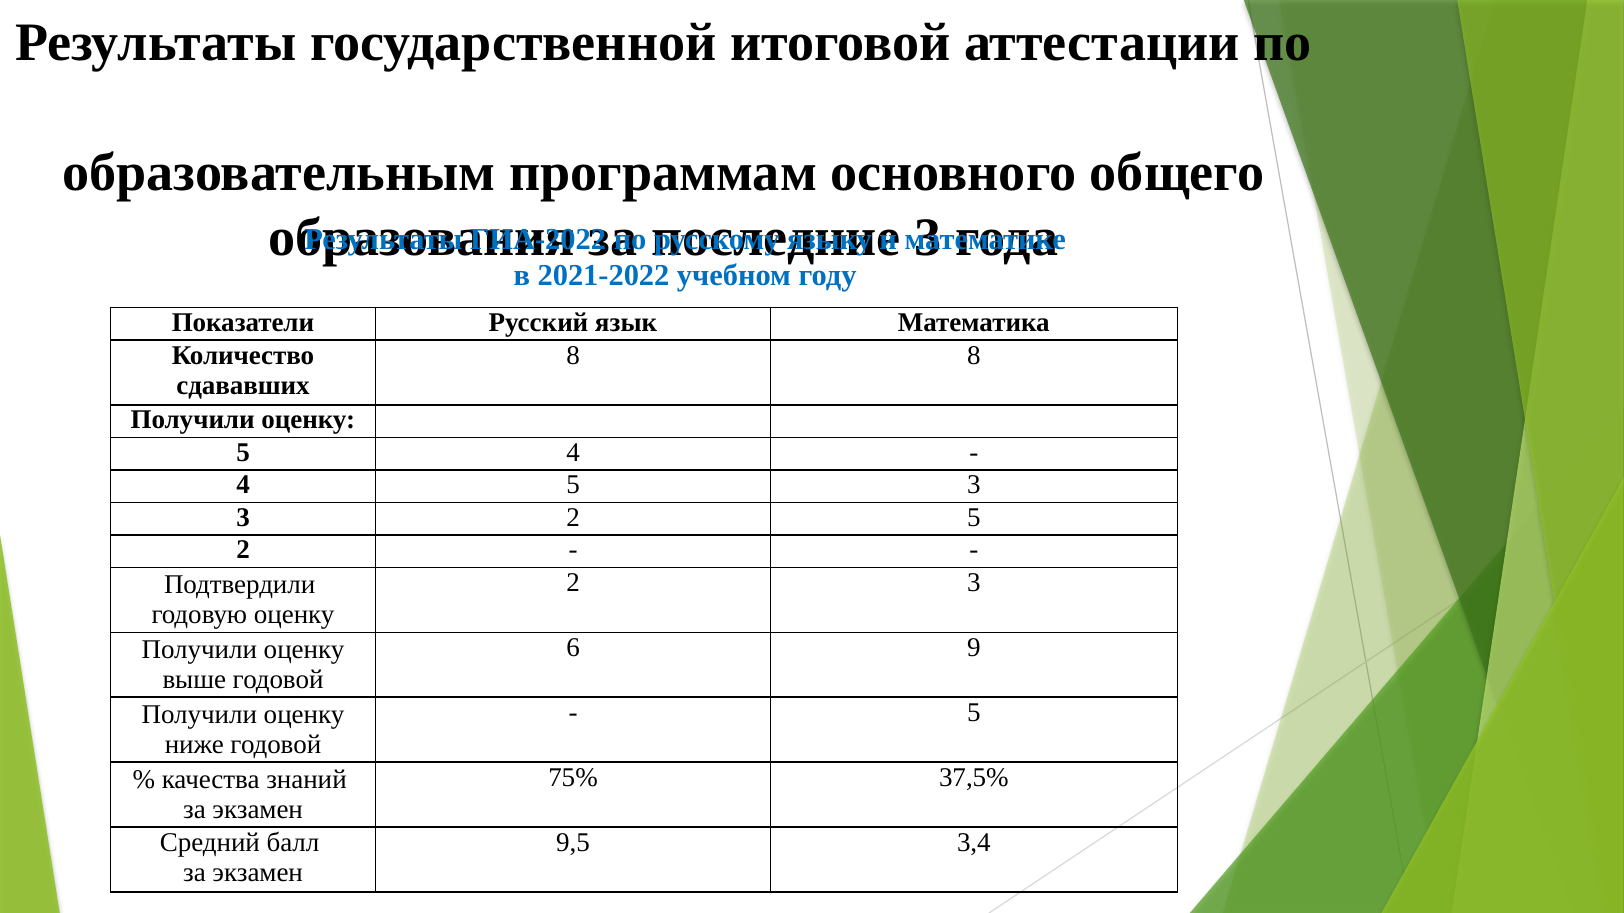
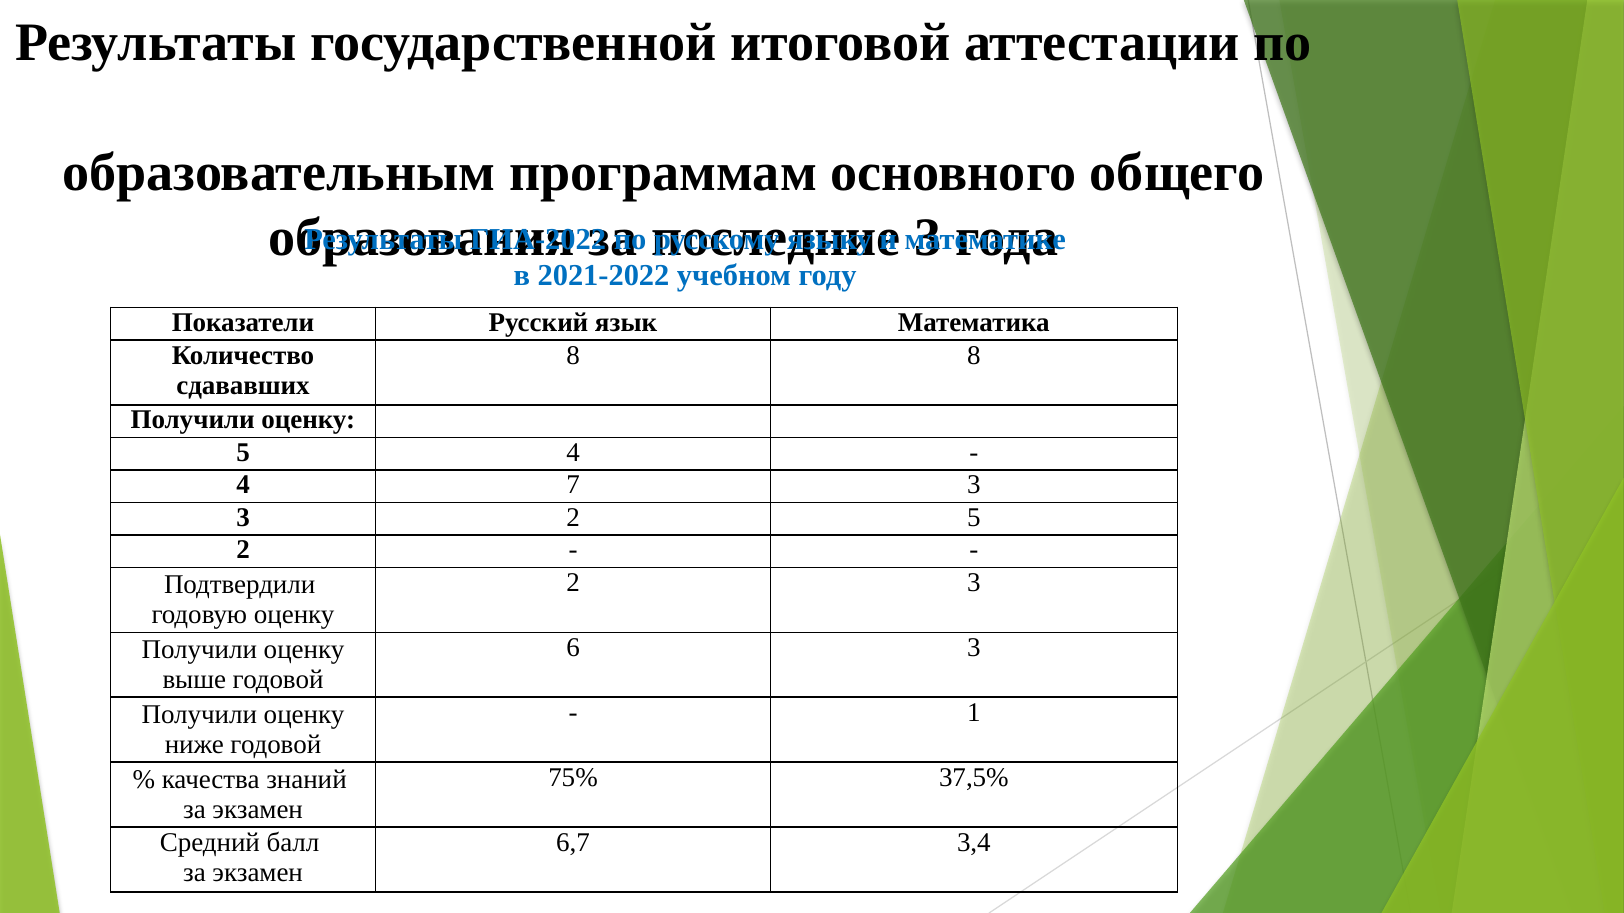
4 5: 5 -> 7
6 9: 9 -> 3
5 at (974, 713): 5 -> 1
9,5: 9,5 -> 6,7
